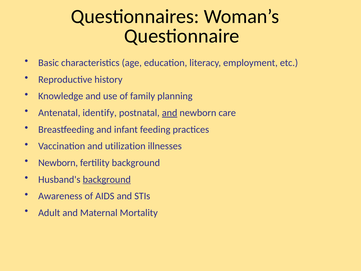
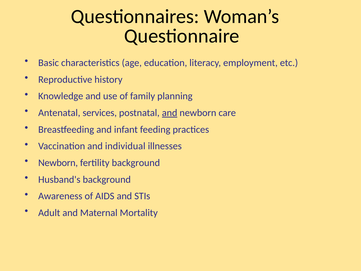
identify: identify -> services
utilization: utilization -> individual
background at (107, 179) underline: present -> none
